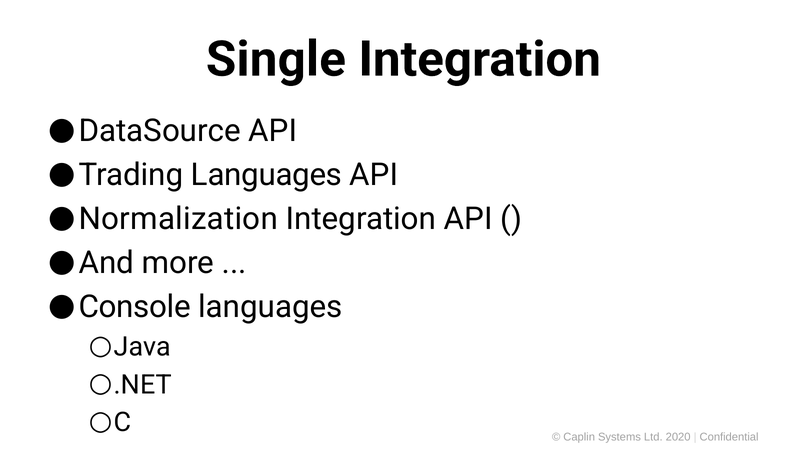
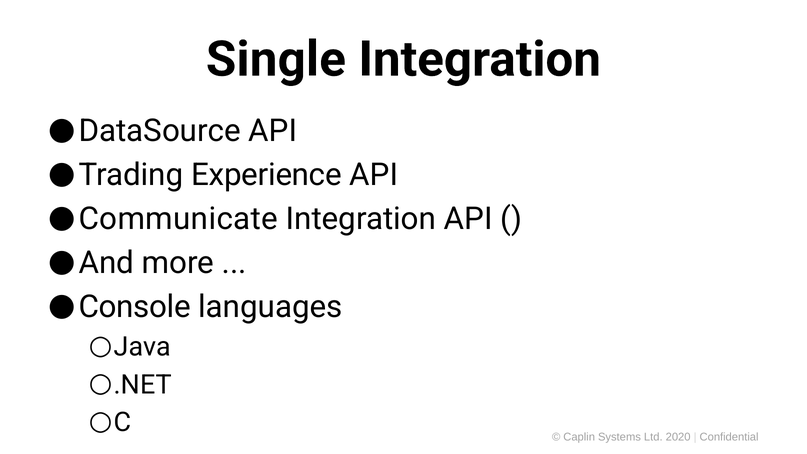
Trading Languages: Languages -> Experience
Normalization: Normalization -> Communicate
